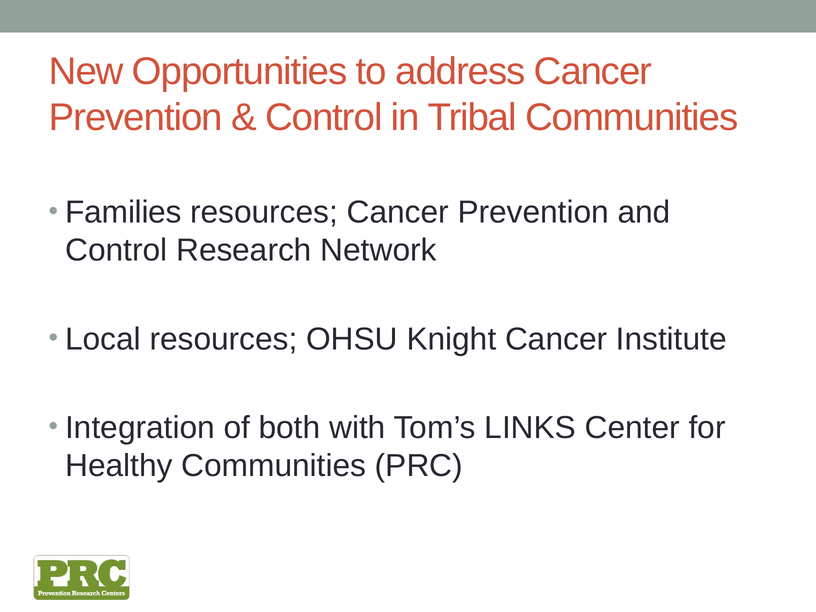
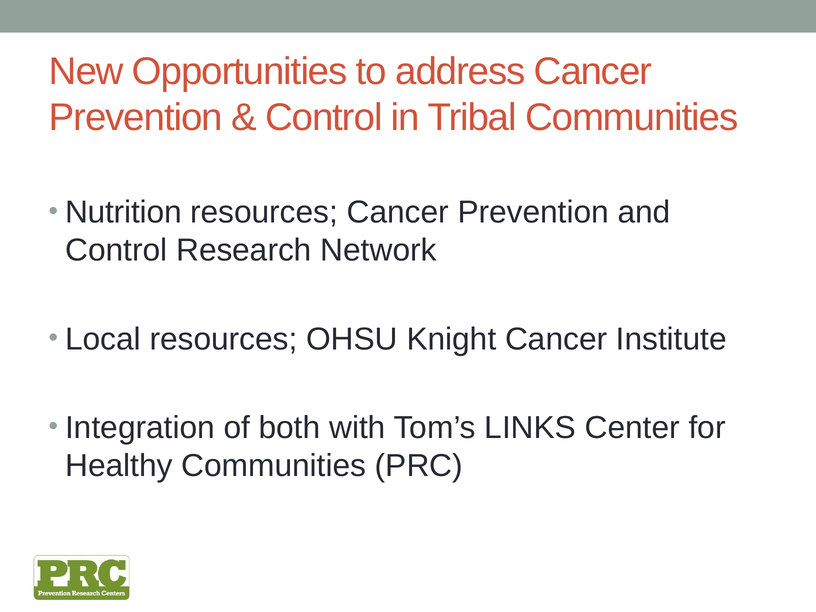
Families: Families -> Nutrition
